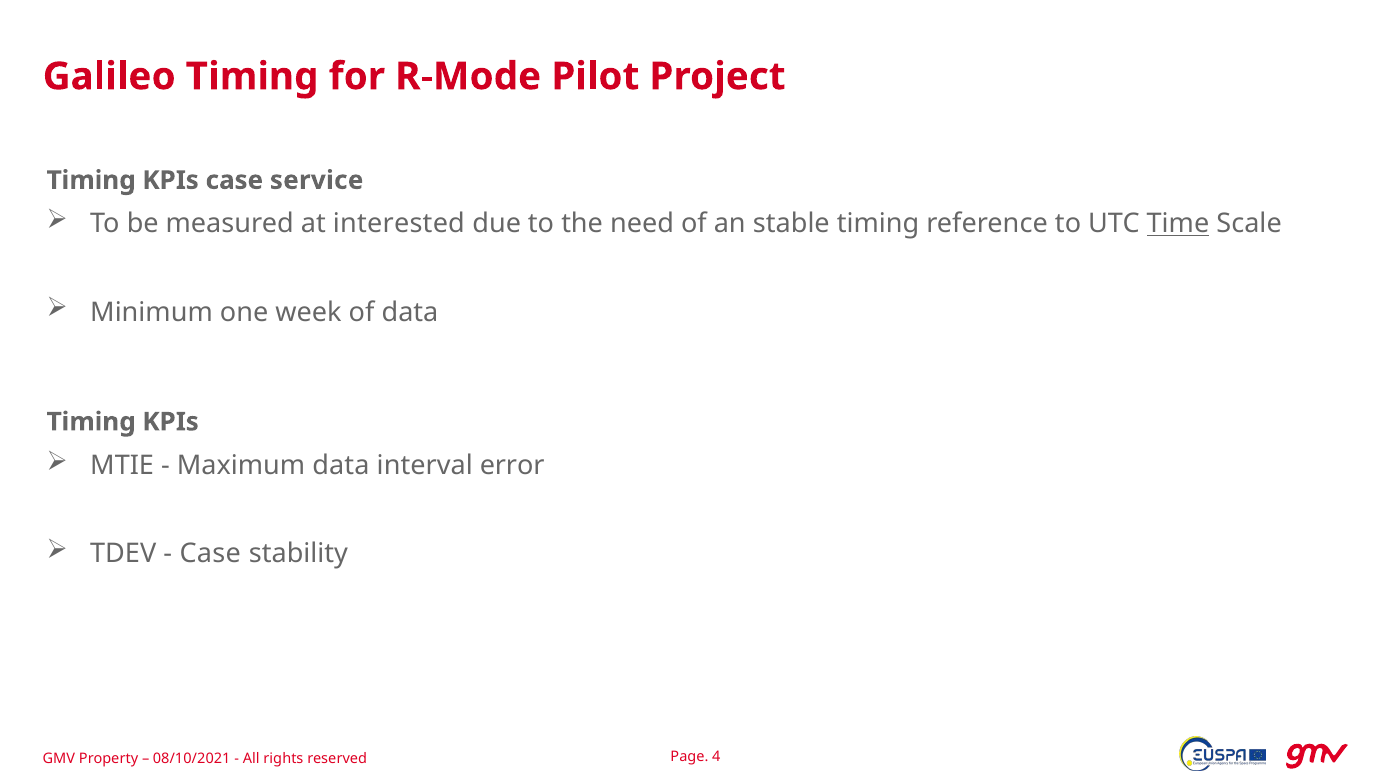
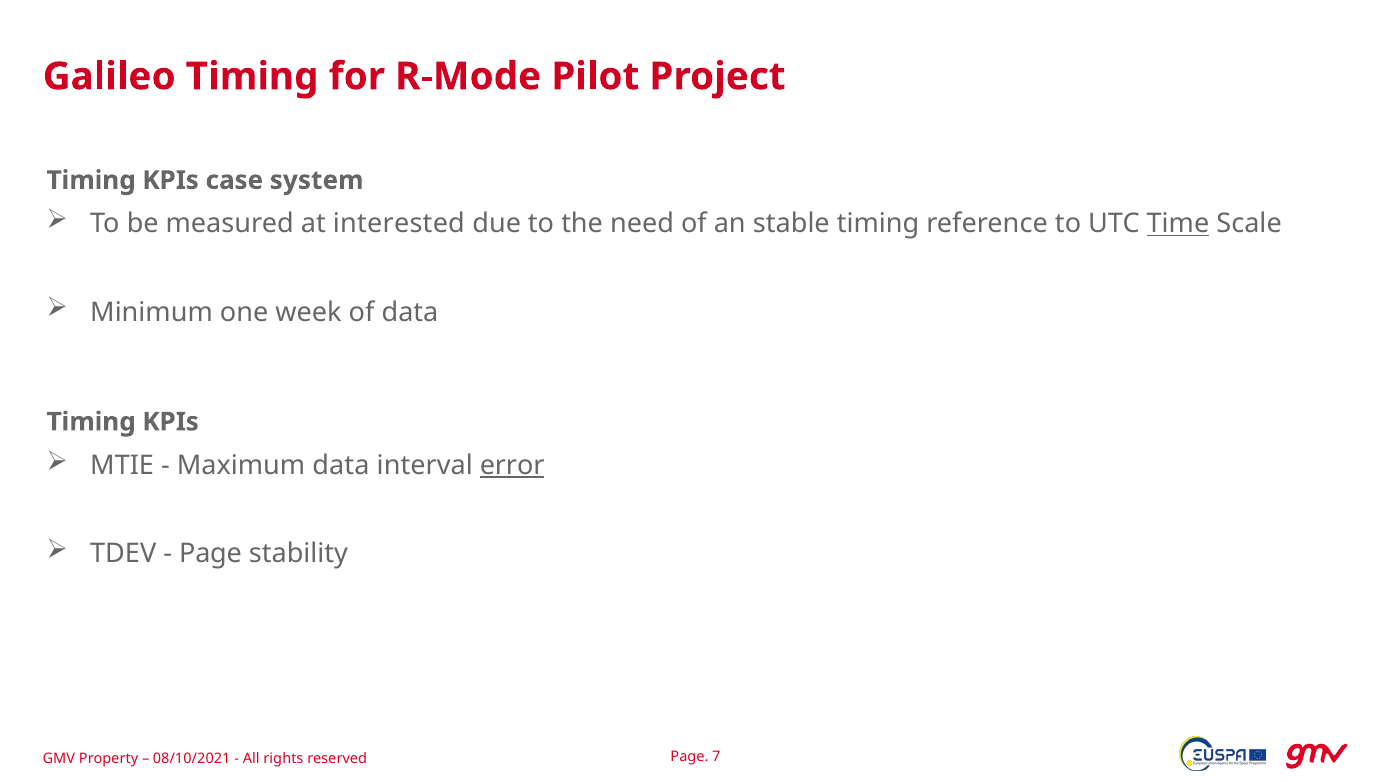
service: service -> system
error underline: none -> present
Case at (210, 554): Case -> Page
4: 4 -> 7
